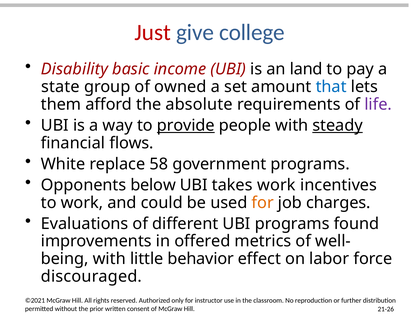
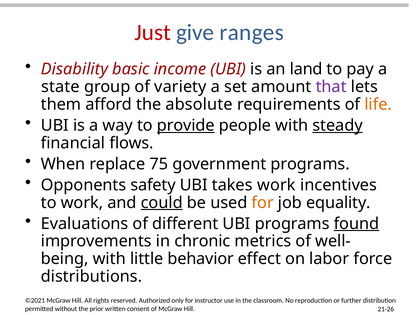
college: college -> ranges
owned: owned -> variety
that colour: blue -> purple
life colour: purple -> orange
White: White -> When
58: 58 -> 75
below: below -> safety
could underline: none -> present
charges: charges -> equality
found underline: none -> present
offered: offered -> chronic
discouraged: discouraged -> distributions
